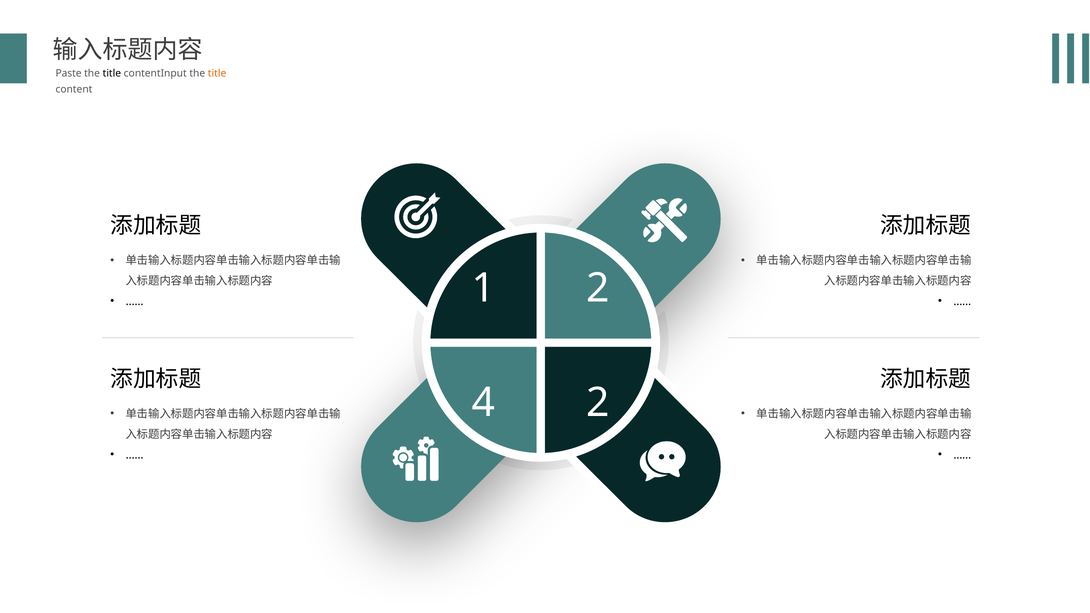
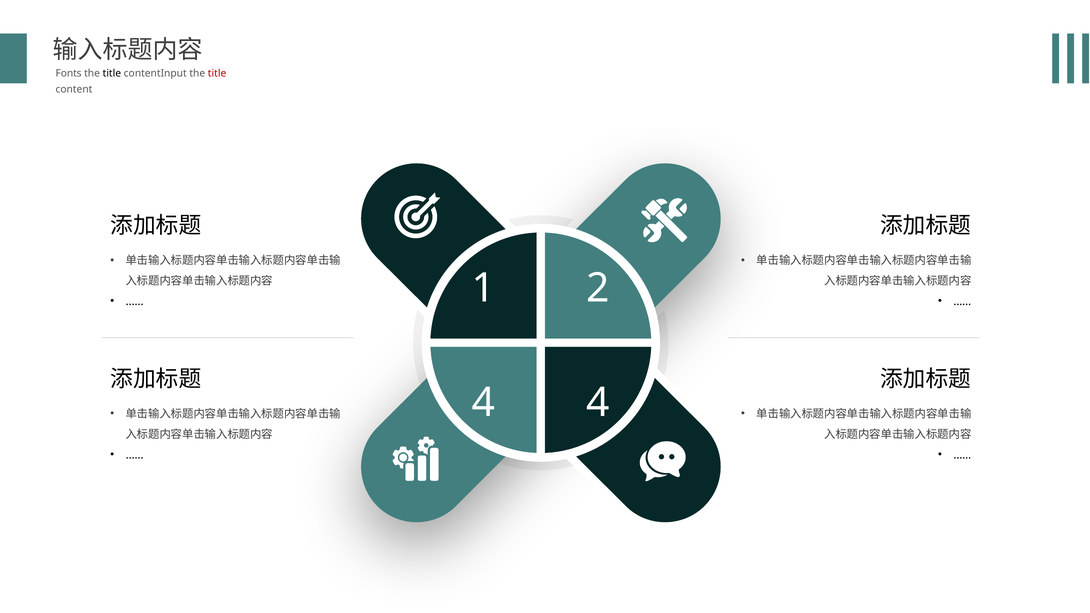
Paste: Paste -> Fonts
title at (217, 74) colour: orange -> red
4 2: 2 -> 4
